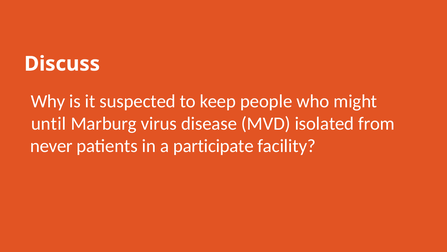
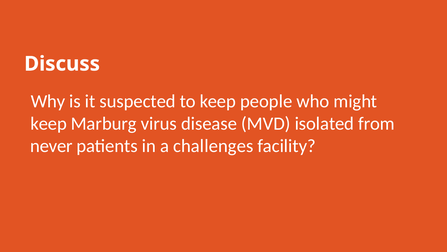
until at (49, 123): until -> keep
participate: participate -> challenges
